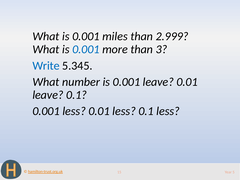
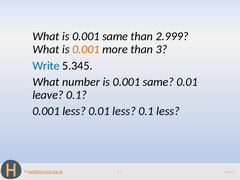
What is 0.001 miles: miles -> same
0.001 at (86, 49) colour: blue -> orange
number is 0.001 leave: leave -> same
